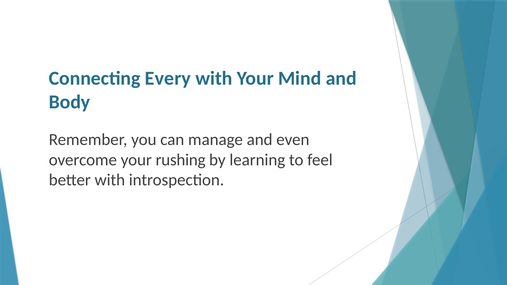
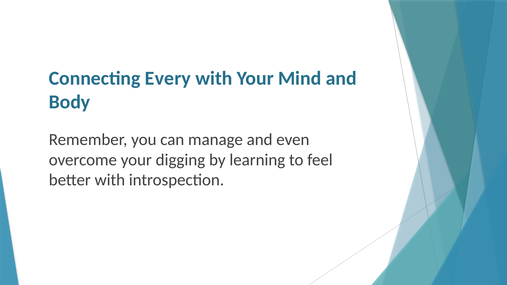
rushing: rushing -> digging
